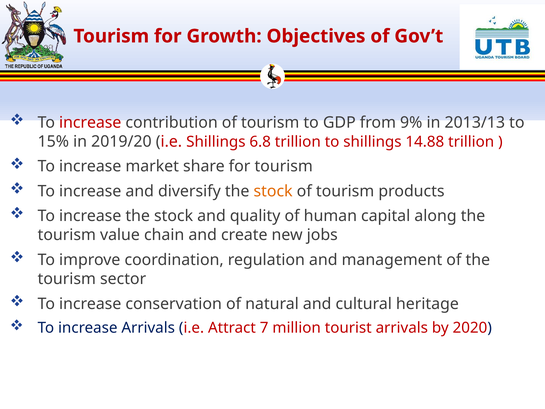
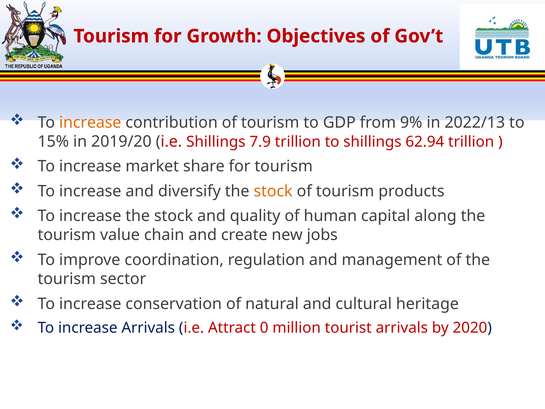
increase at (90, 122) colour: red -> orange
2013/13: 2013/13 -> 2022/13
6.8: 6.8 -> 7.9
14.88: 14.88 -> 62.94
7: 7 -> 0
